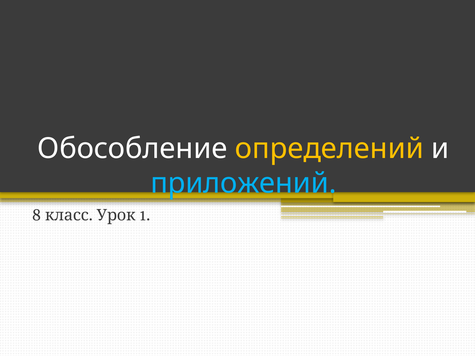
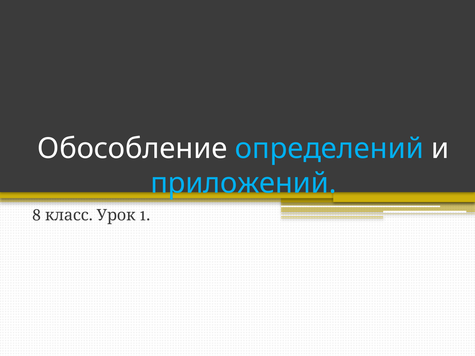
определений colour: yellow -> light blue
